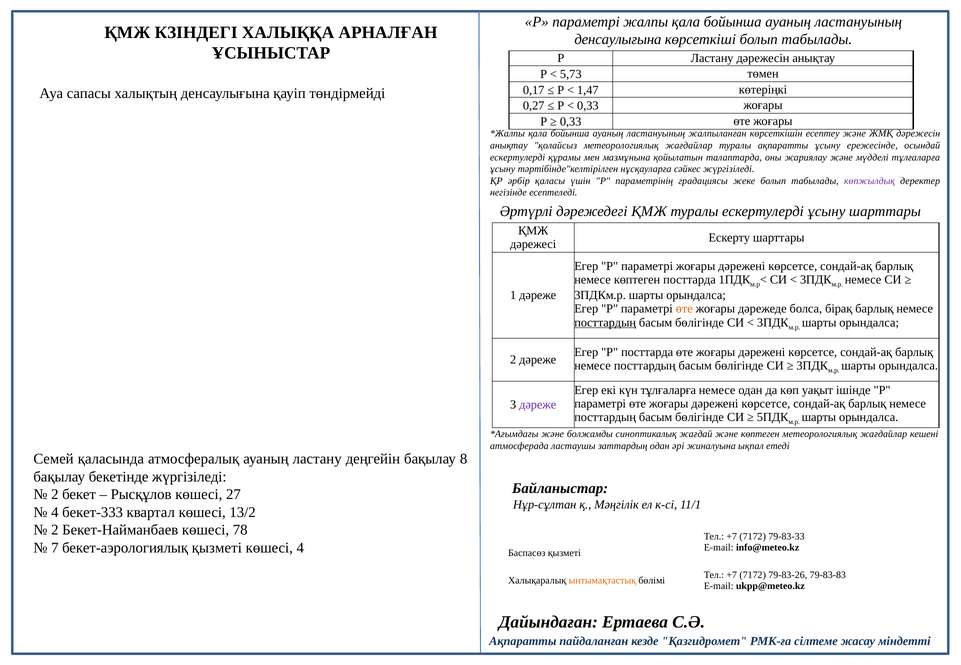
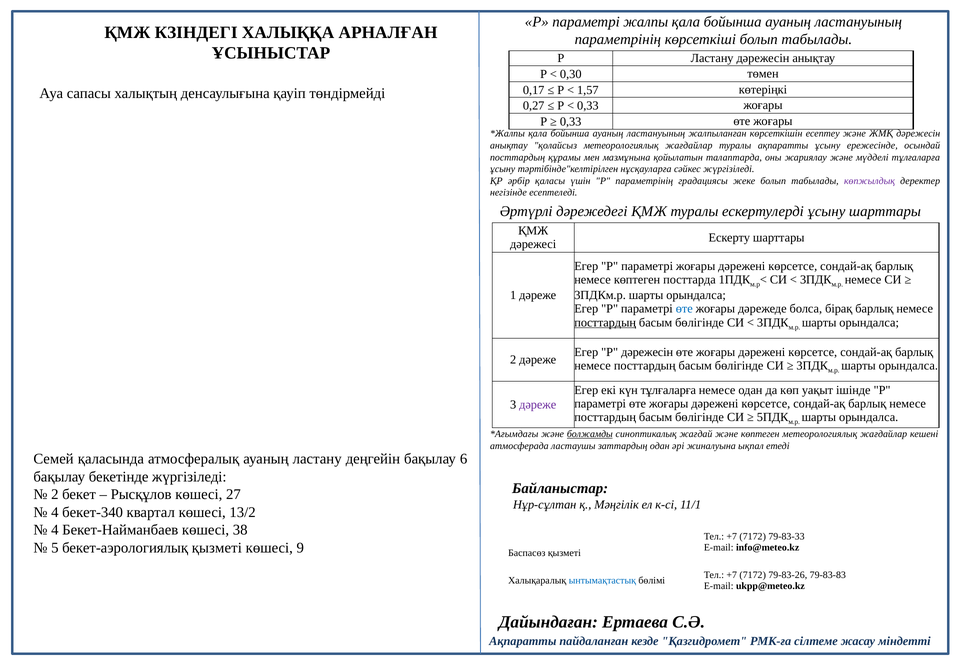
денсаулығына at (618, 39): денсаулығына -> параметрінің
5,73: 5,73 -> 0,30
1,47: 1,47 -> 1,57
ескертулерді at (518, 157): ескертулерді -> посттардың
өте at (684, 309) colour: orange -> blue
Р посттарда: посттарда -> дәрежесін
болжамды underline: none -> present
8: 8 -> 6
бекет-333: бекет-333 -> бекет-340
2 at (55, 530): 2 -> 4
78: 78 -> 38
7: 7 -> 5
көшесі 4: 4 -> 9
ынтымақтастық colour: orange -> blue
